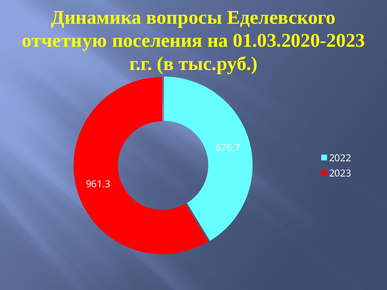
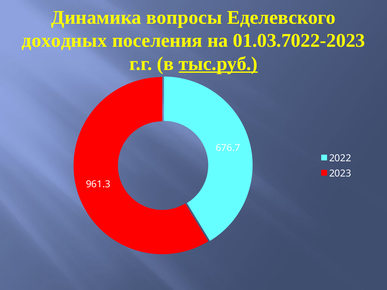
отчетную: отчетную -> доходных
01.03.2020-2023: 01.03.2020-2023 -> 01.03.7022-2023
тыс.руб underline: none -> present
